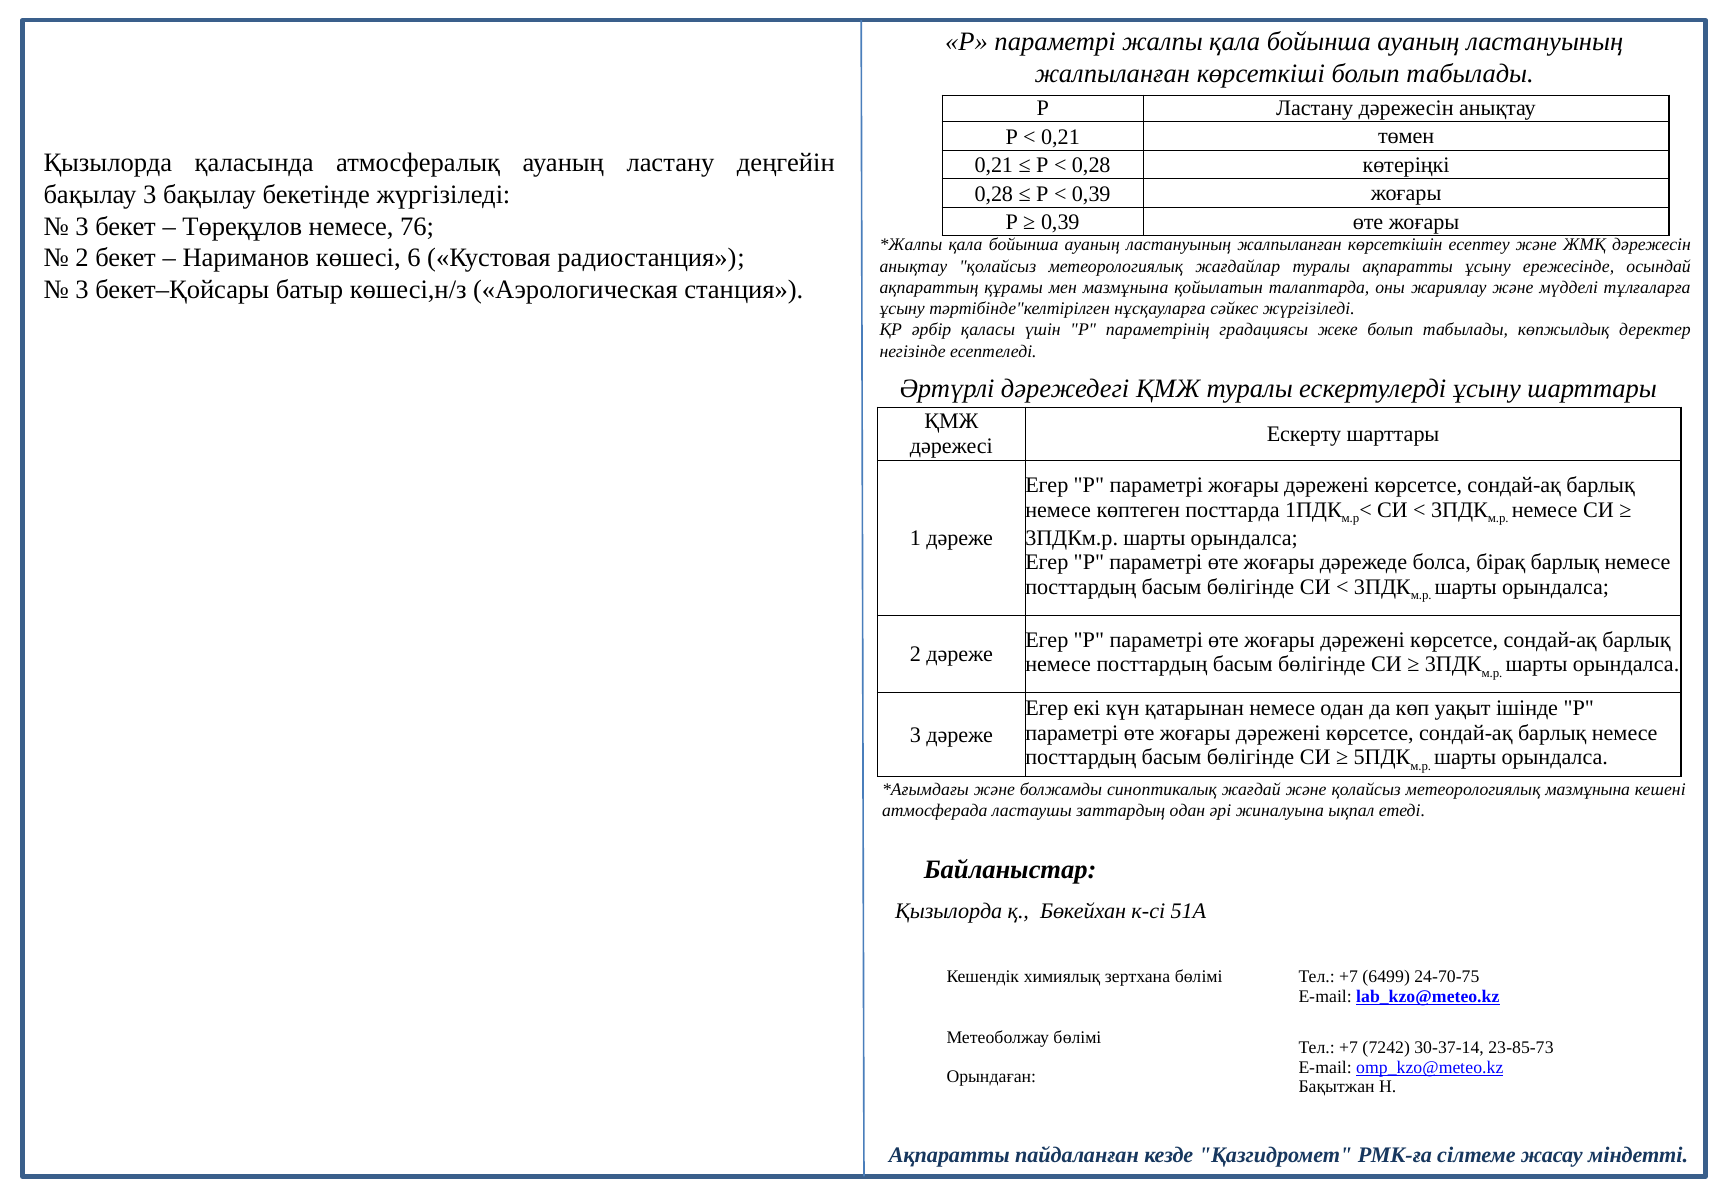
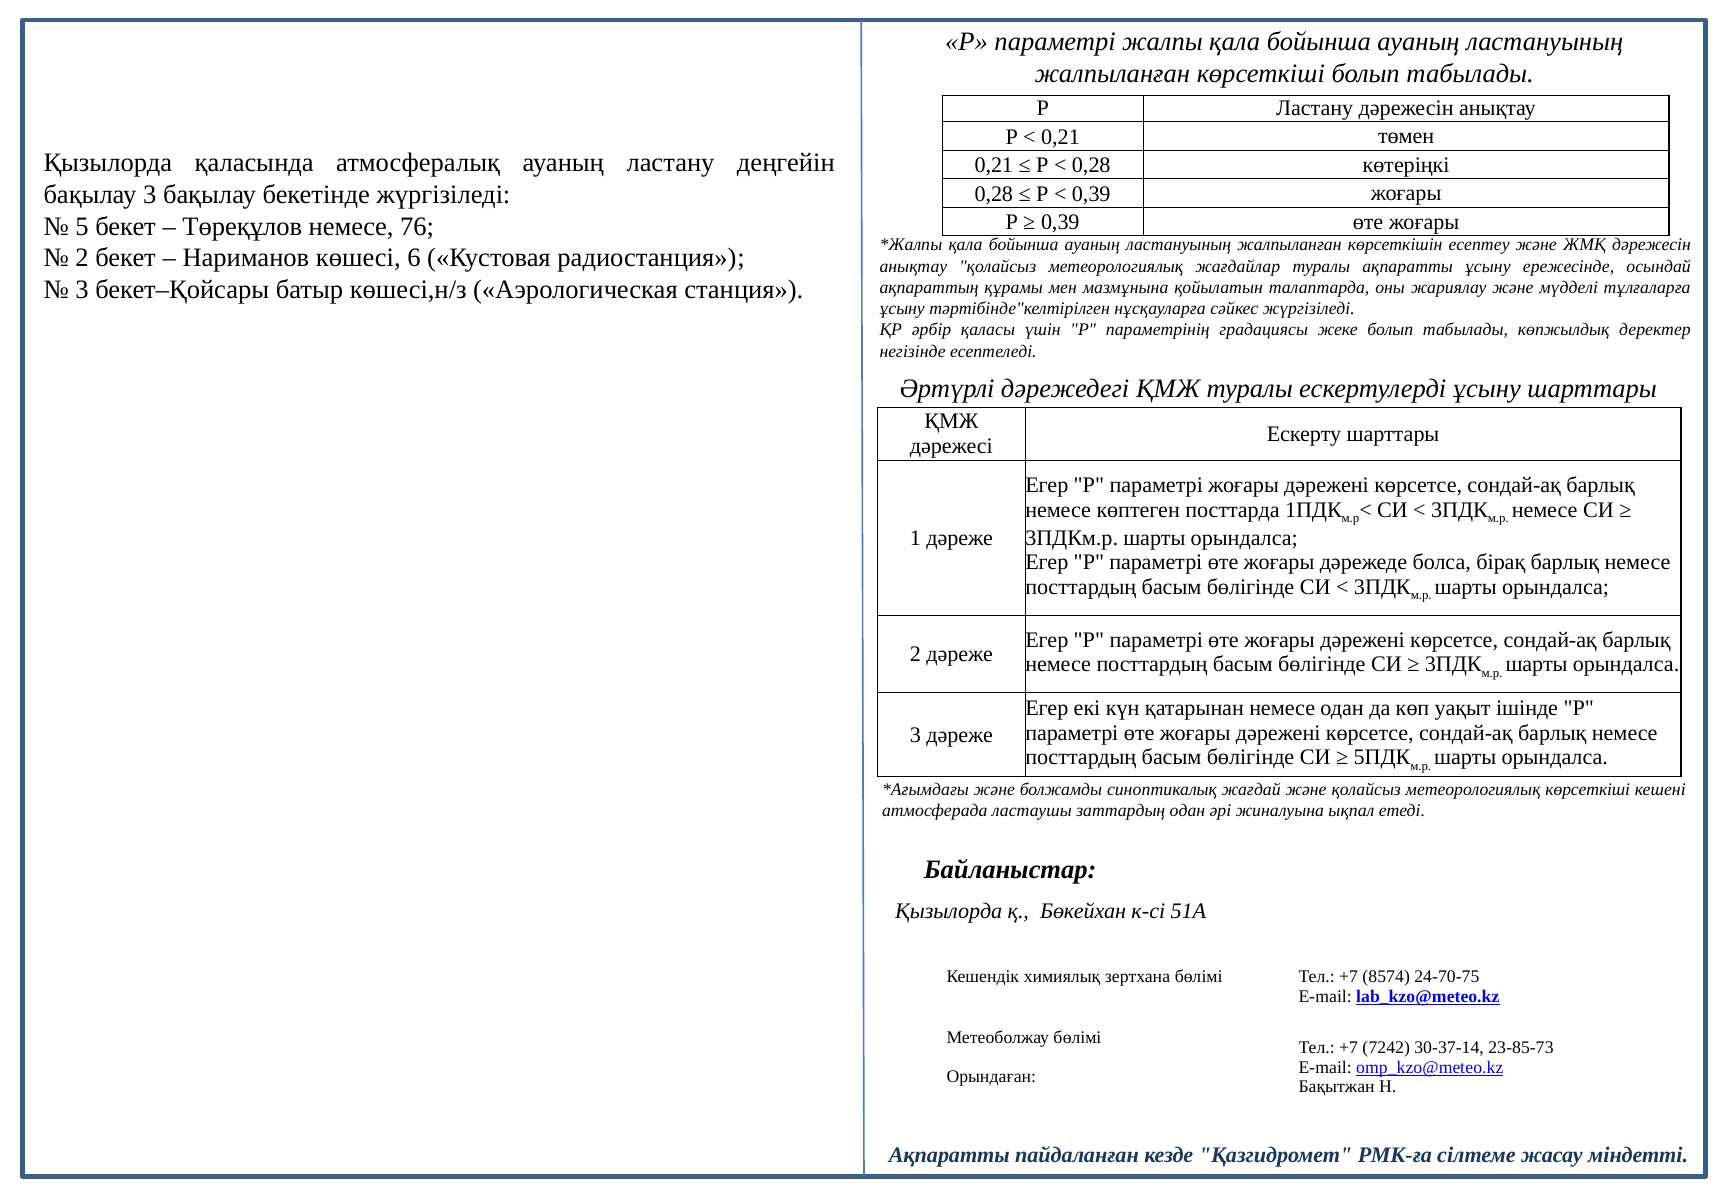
3 at (82, 226): 3 -> 5
метеорологиялық мазмұнына: мазмұнына -> көрсеткіші
6499: 6499 -> 8574
